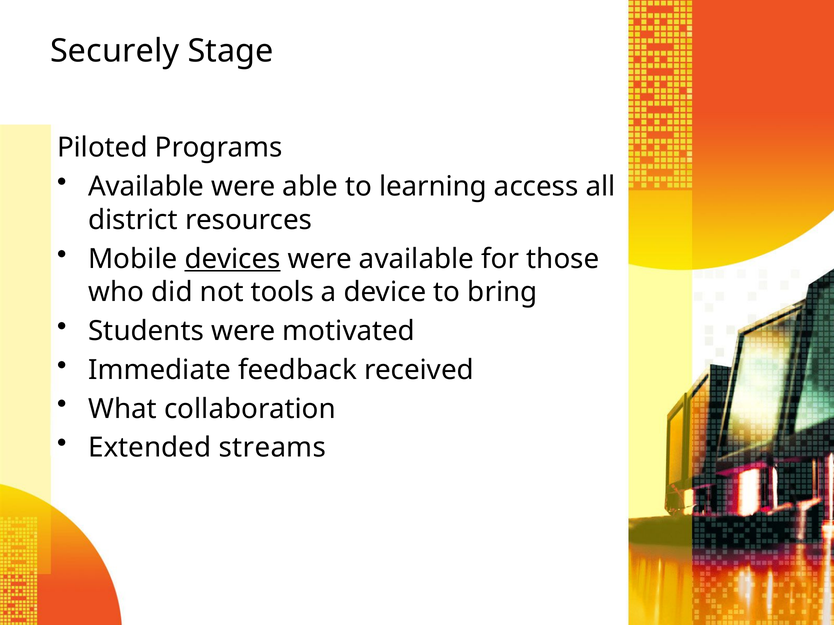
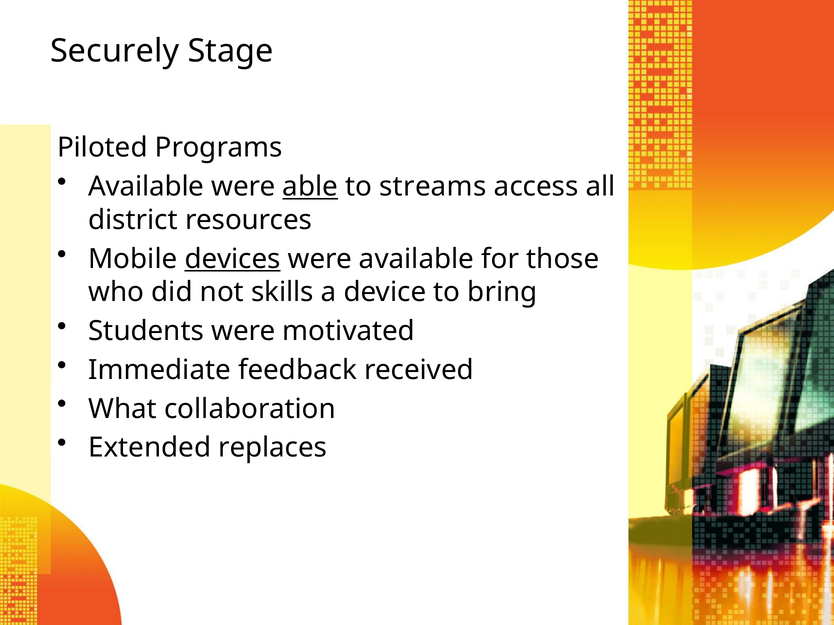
able underline: none -> present
learning: learning -> streams
tools: tools -> skills
streams: streams -> replaces
